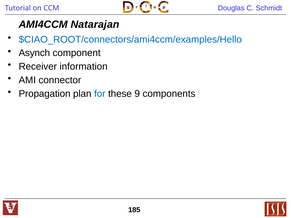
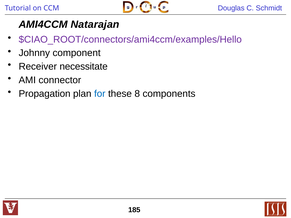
$CIAO_ROOT/connectors/ami4ccm/examples/Hello colour: blue -> purple
Asynch: Asynch -> Johnny
information: information -> necessitate
9: 9 -> 8
